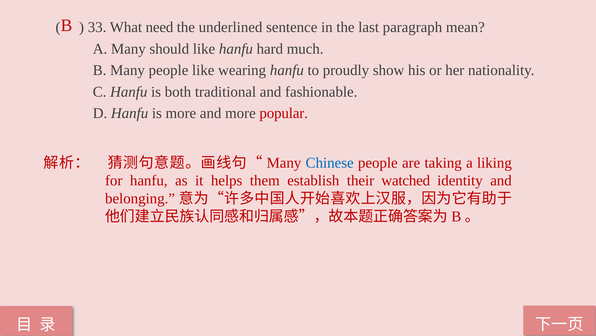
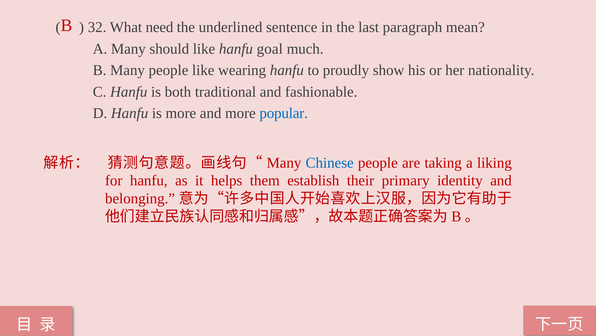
33: 33 -> 32
hard: hard -> goal
popular colour: red -> blue
watched: watched -> primary
